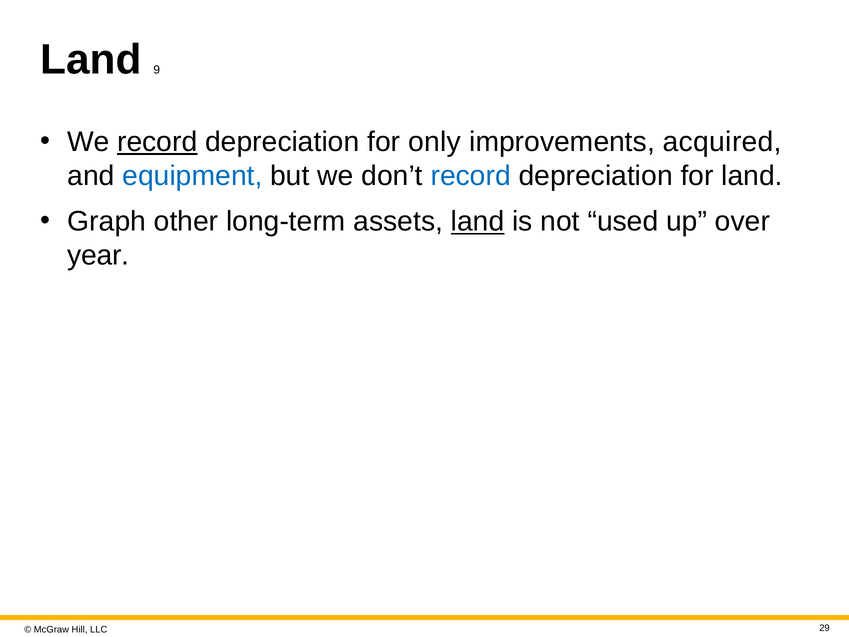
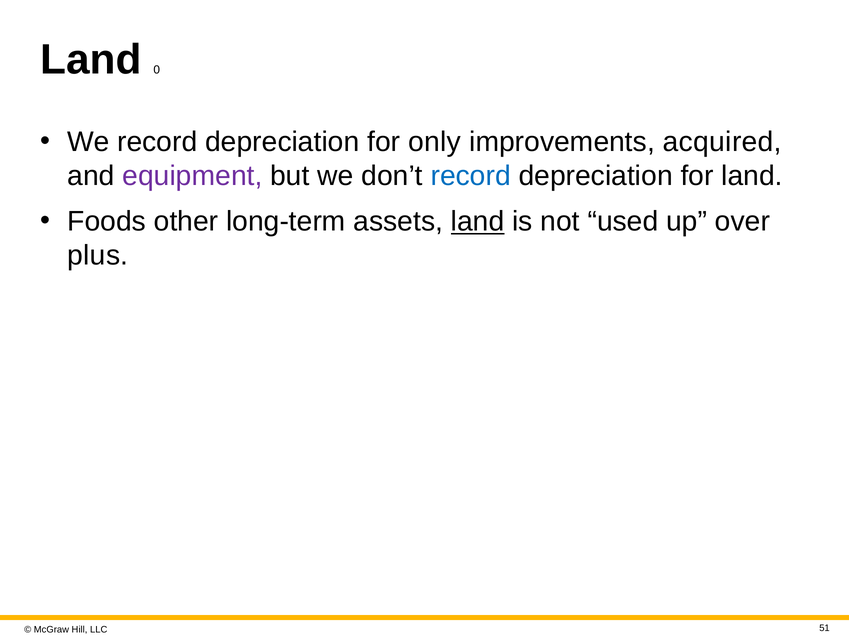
9: 9 -> 0
record at (157, 142) underline: present -> none
equipment colour: blue -> purple
Graph: Graph -> Foods
year: year -> plus
29: 29 -> 51
